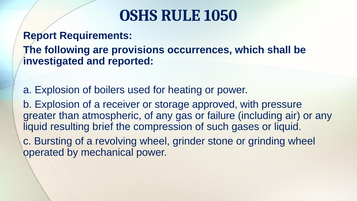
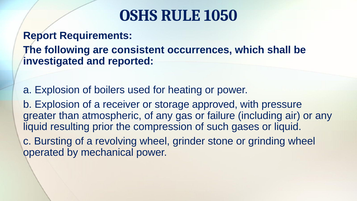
provisions: provisions -> consistent
brief: brief -> prior
